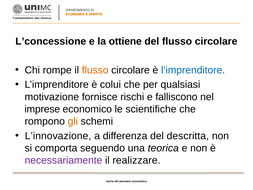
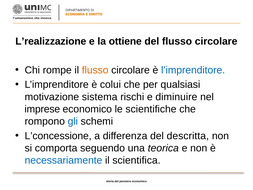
L’concessione: L’concessione -> L’realizzazione
fornisce: fornisce -> sistema
falliscono: falliscono -> diminuire
gli colour: orange -> blue
L’innovazione: L’innovazione -> L’concessione
necessariamente colour: purple -> blue
realizzare: realizzare -> scientifica
